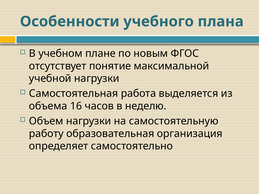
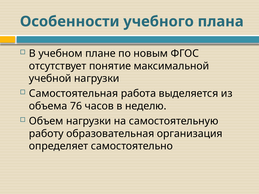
16: 16 -> 76
